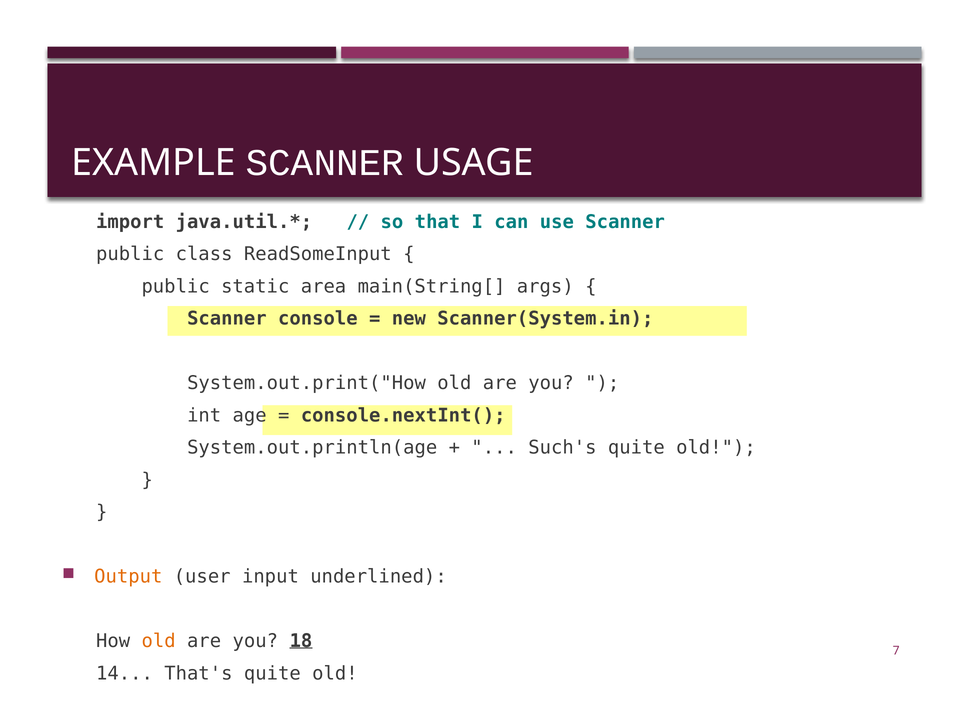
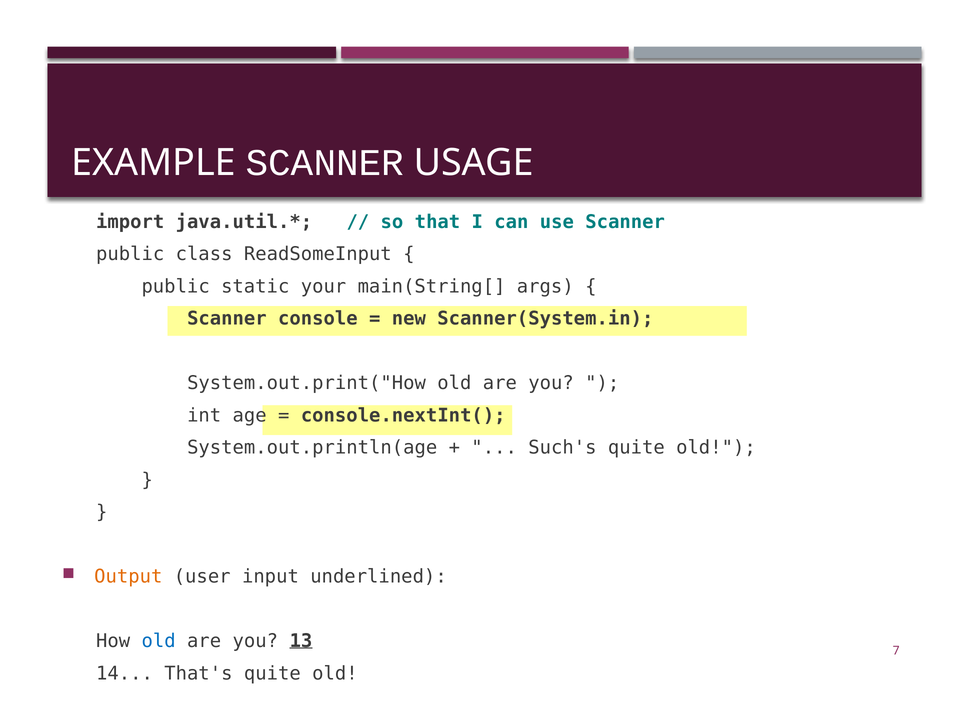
area: area -> your
old at (159, 642) colour: orange -> blue
18: 18 -> 13
